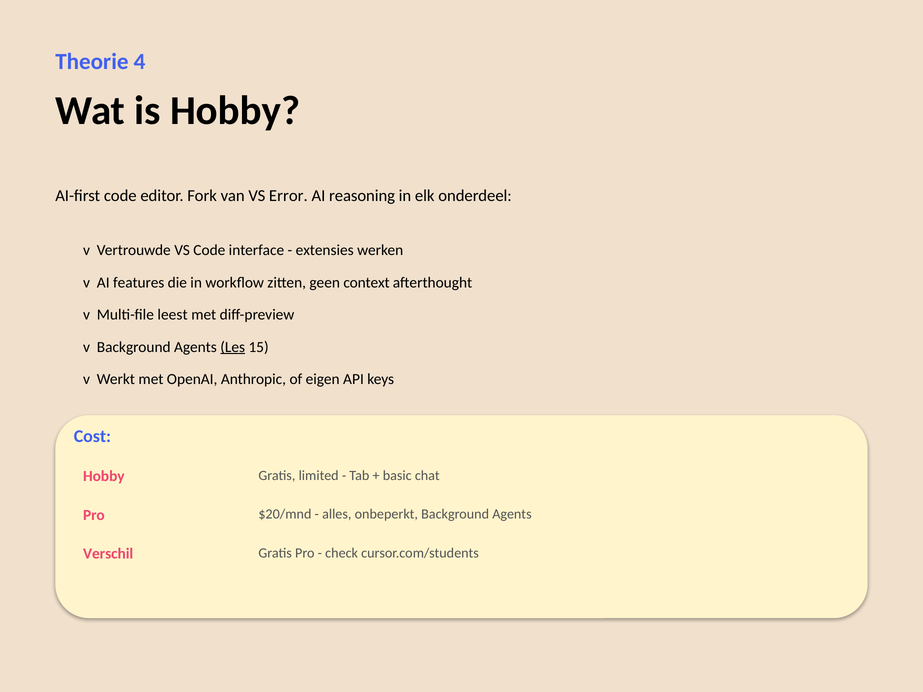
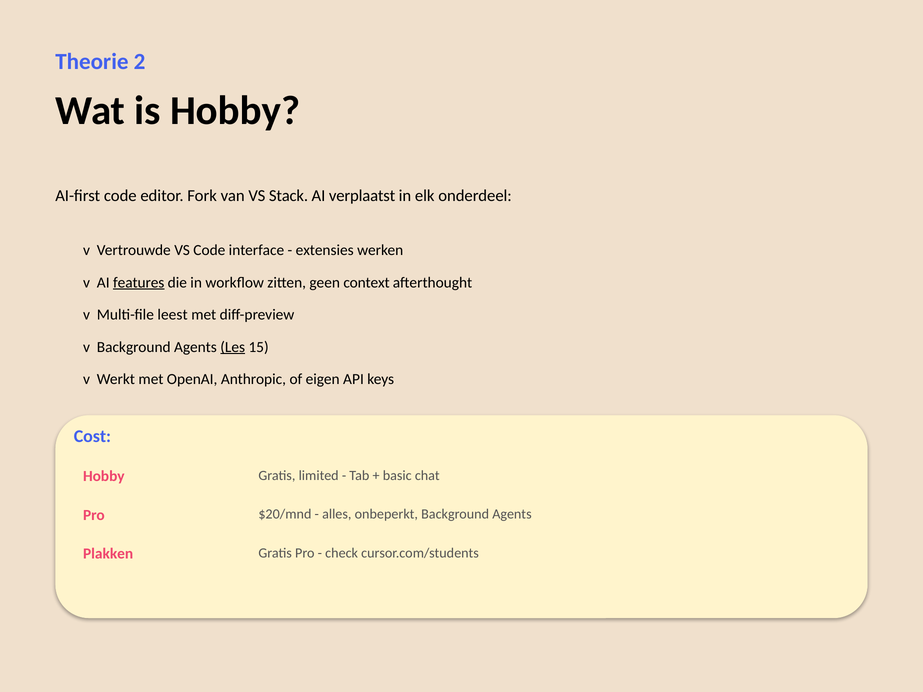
4: 4 -> 2
Error: Error -> Stack
reasoning: reasoning -> verplaatst
features underline: none -> present
Verschil: Verschil -> Plakken
